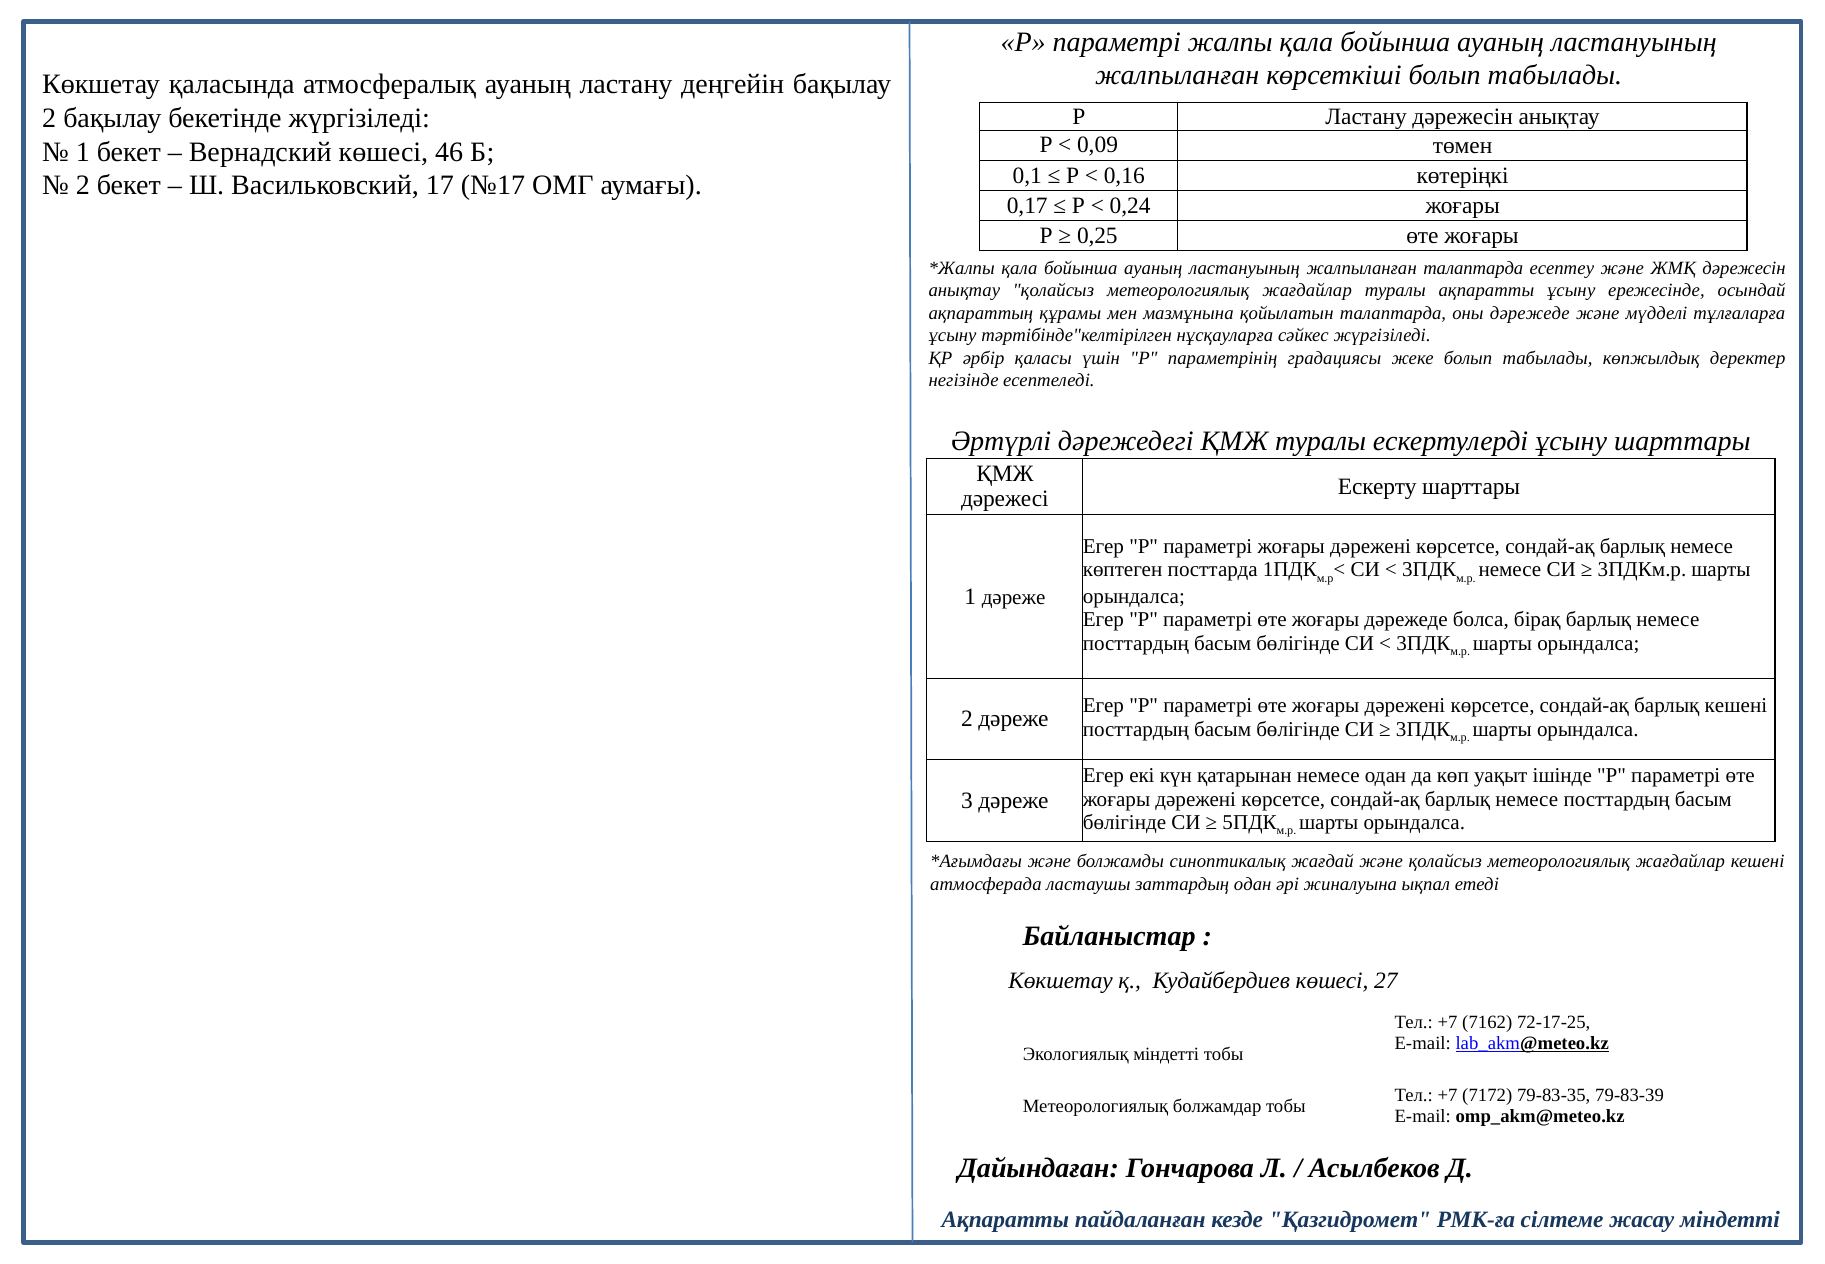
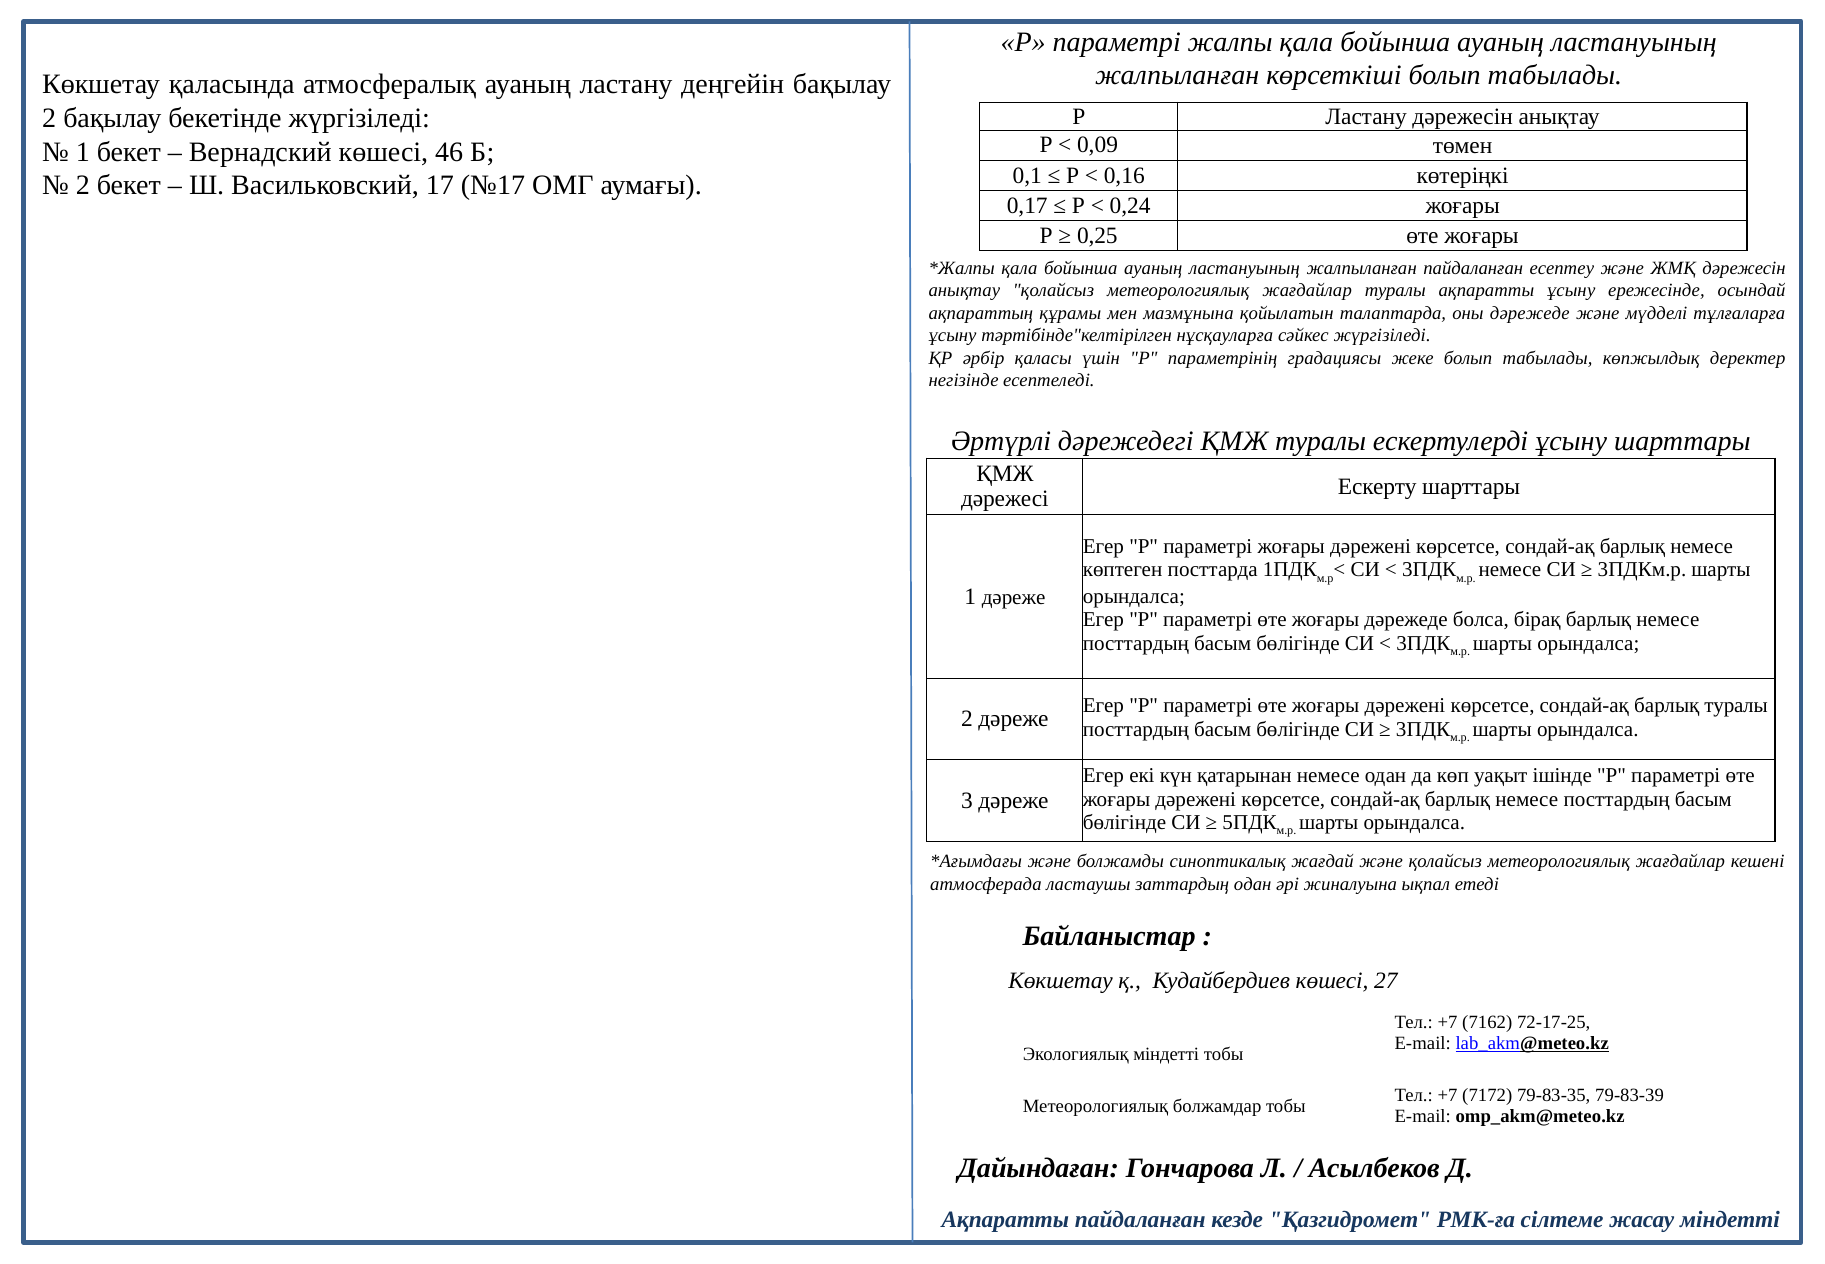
жалпыланған талаптарда: талаптарда -> пайдаланған
барлық кешені: кешені -> туралы
